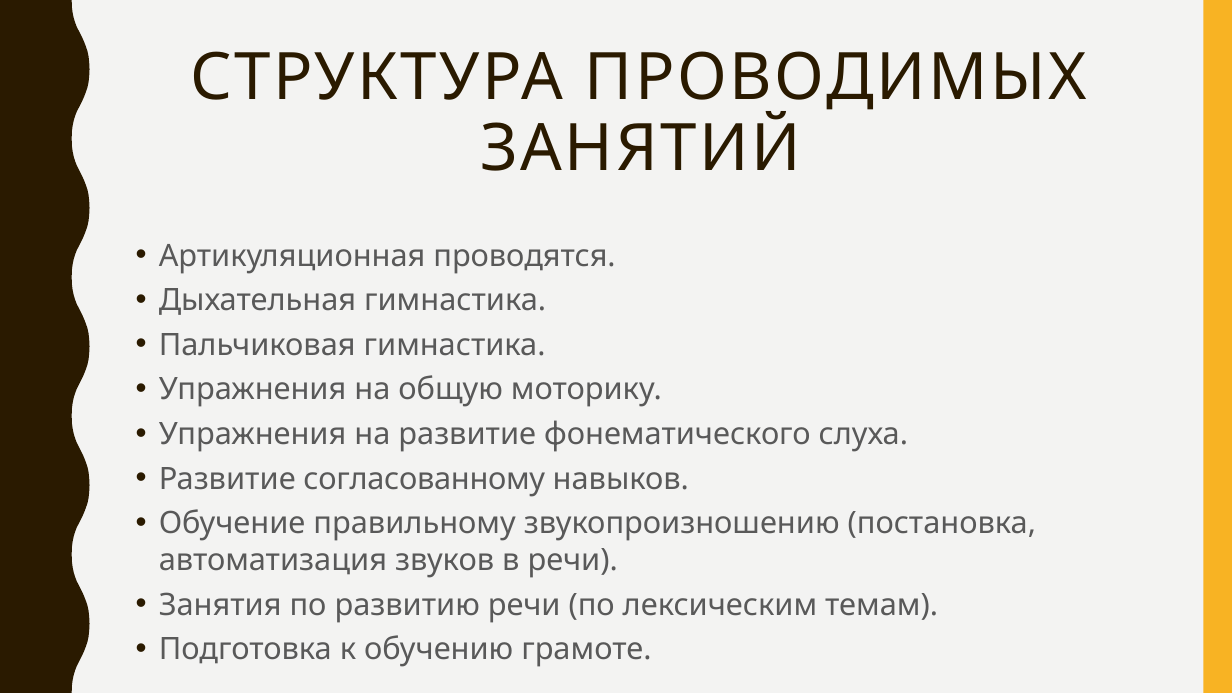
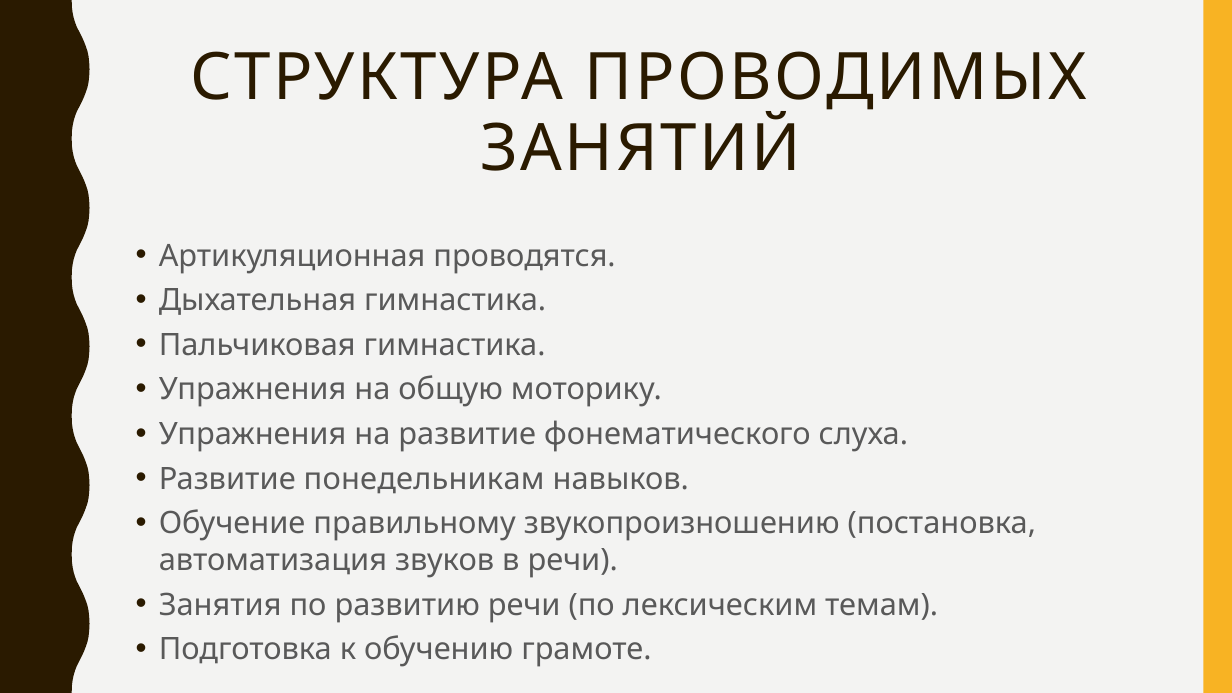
согласованному: согласованному -> понедельникам
